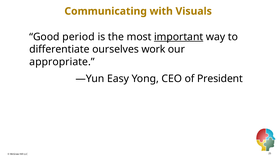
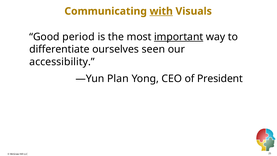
with underline: none -> present
work: work -> seen
appropriate: appropriate -> accessibility
Easy: Easy -> Plan
